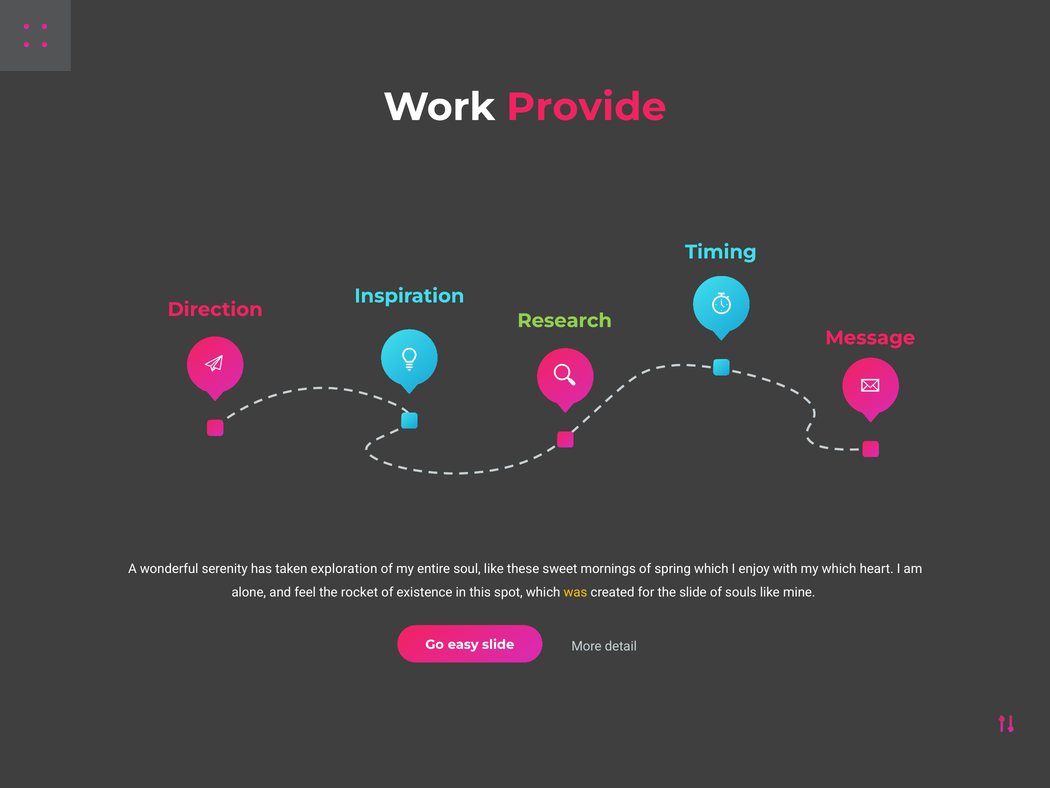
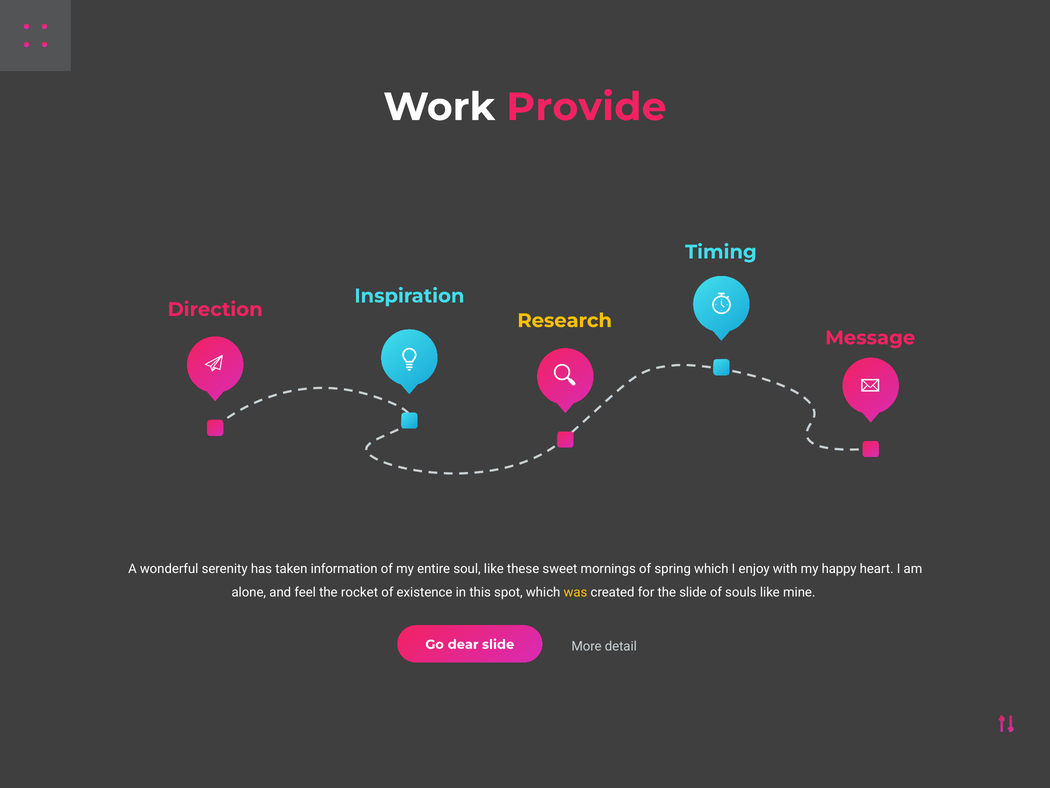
Research colour: light green -> yellow
exploration: exploration -> information
my which: which -> happy
easy: easy -> dear
